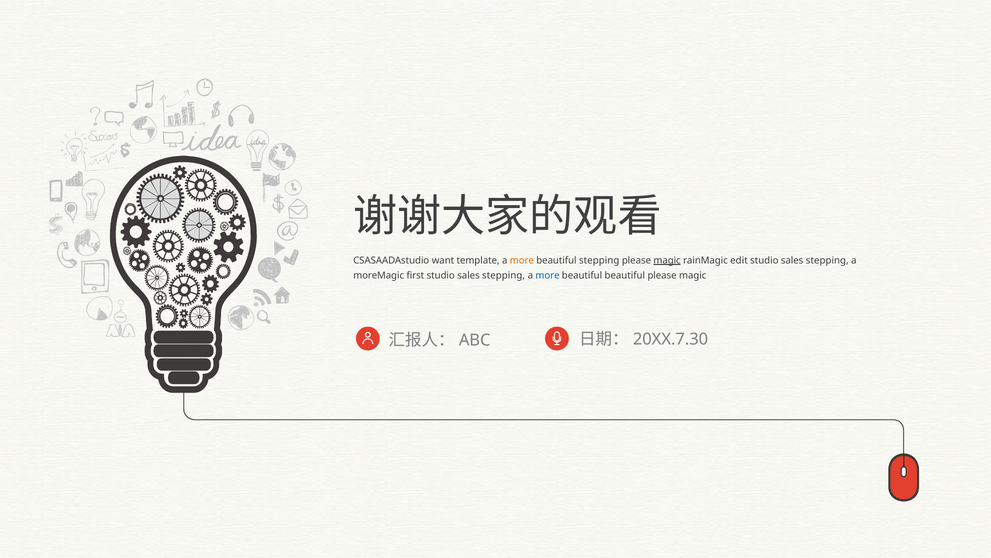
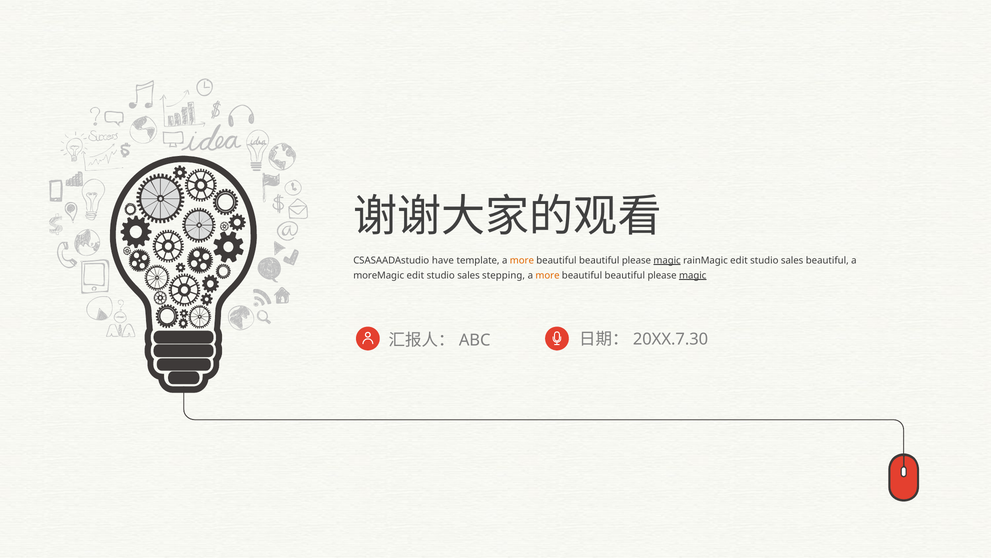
want: want -> have
stepping at (599, 260): stepping -> beautiful
stepping at (827, 260): stepping -> beautiful
moreMagic first: first -> edit
more at (547, 275) colour: blue -> orange
magic at (693, 275) underline: none -> present
